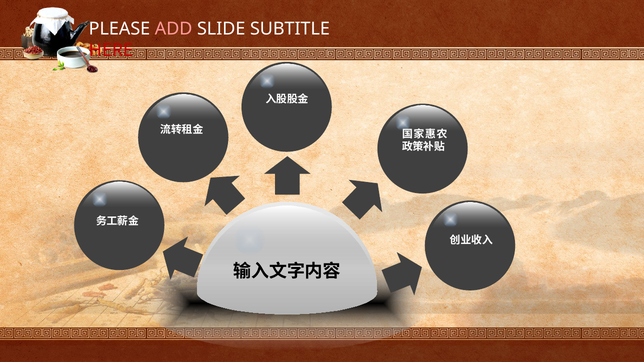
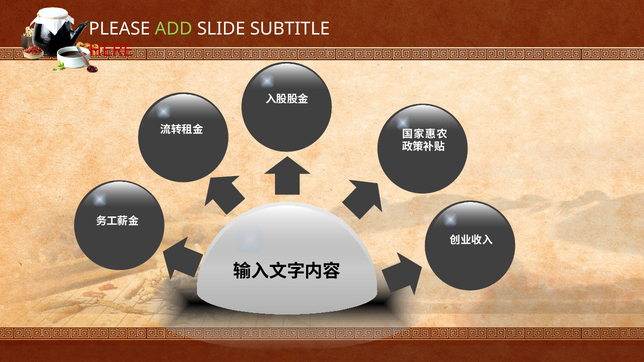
ADD colour: pink -> light green
